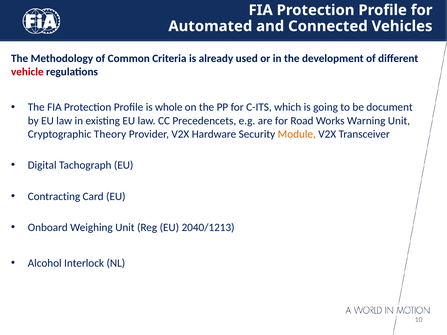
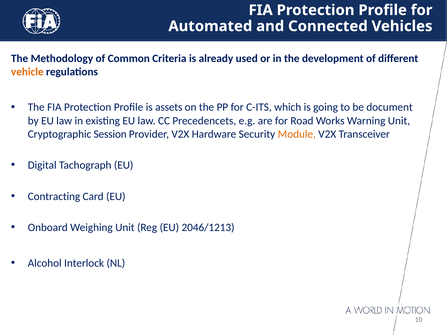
vehicle colour: red -> orange
whole: whole -> assets
Theory: Theory -> Session
2040/1213: 2040/1213 -> 2046/1213
